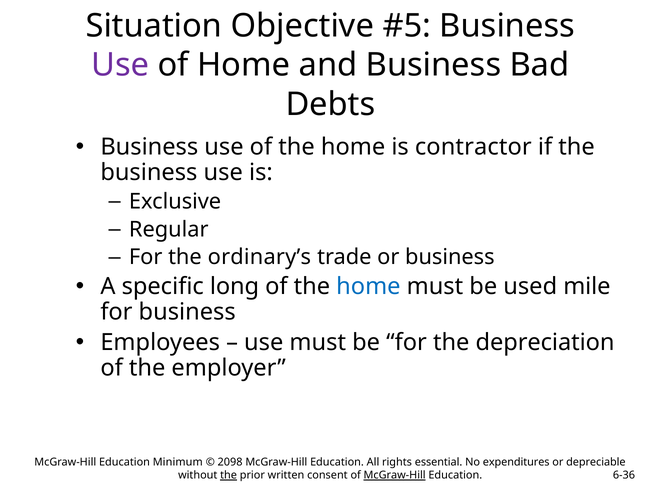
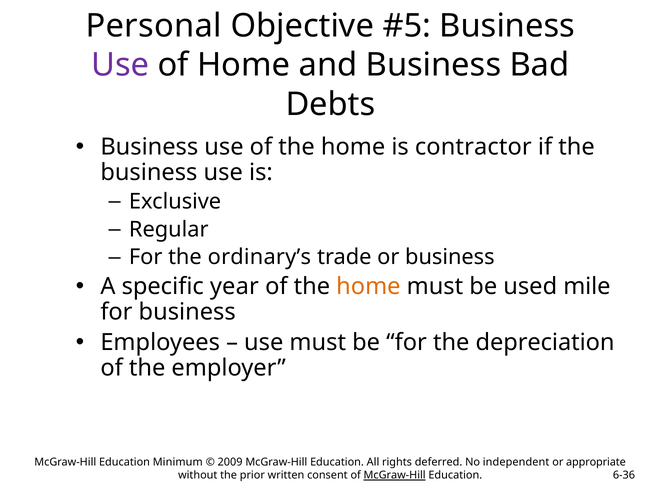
Situation: Situation -> Personal
long: long -> year
home at (368, 286) colour: blue -> orange
2098: 2098 -> 2009
essential: essential -> deferred
expenditures: expenditures -> independent
depreciable: depreciable -> appropriate
the at (229, 475) underline: present -> none
